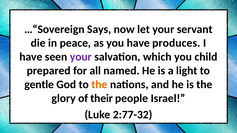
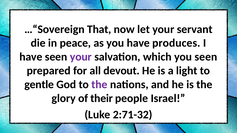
Says: Says -> That
you child: child -> seen
named: named -> devout
the at (99, 85) colour: orange -> purple
2:77-32: 2:77-32 -> 2:71-32
